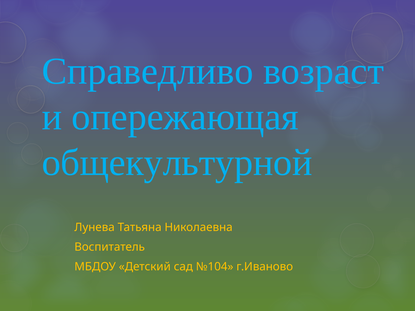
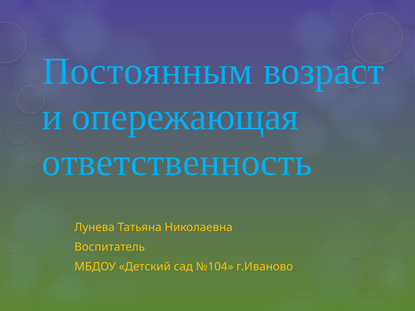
Справедливо: Справедливо -> Постоянным
общекультурной: общекультурной -> ответственность
